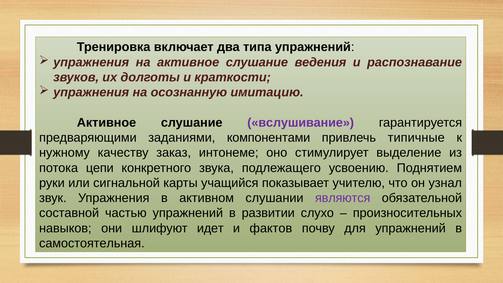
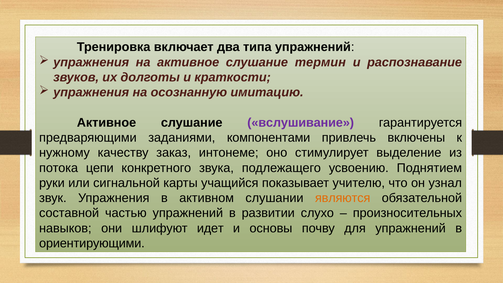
ведения: ведения -> термин
типичные: типичные -> включены
являются colour: purple -> orange
фактов: фактов -> основы
самостоятельная: самостоятельная -> ориентирующими
